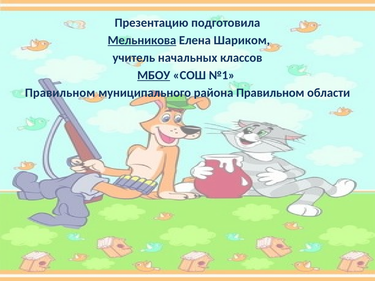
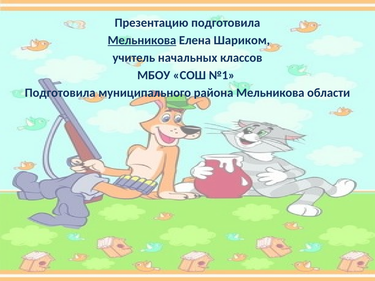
МБОУ underline: present -> none
Правильном at (60, 93): Правильном -> Подготовила
района Правильном: Правильном -> Мельникова
